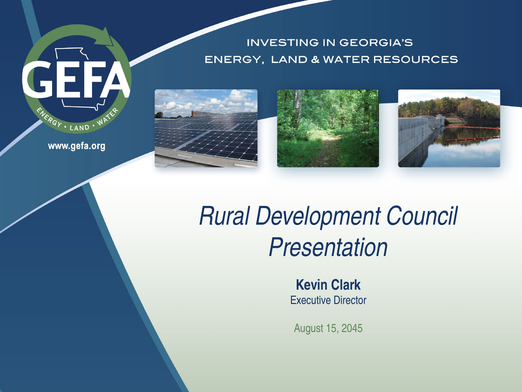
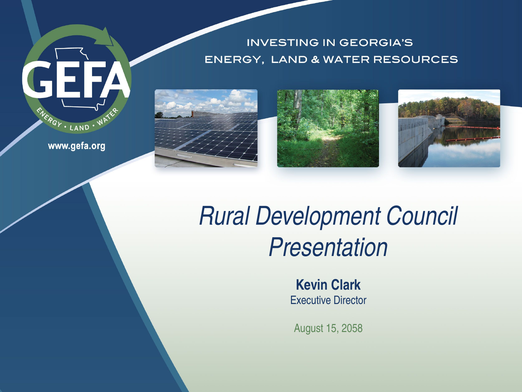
2045: 2045 -> 2058
